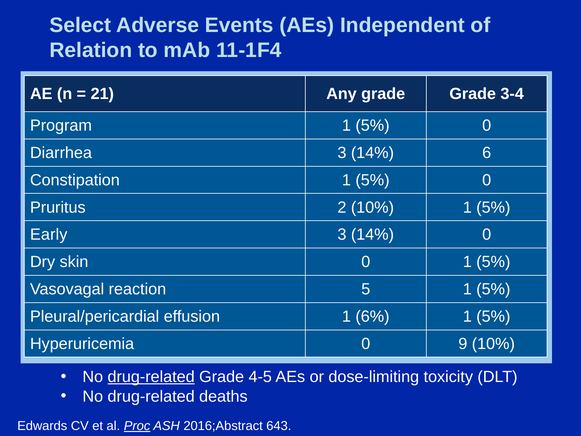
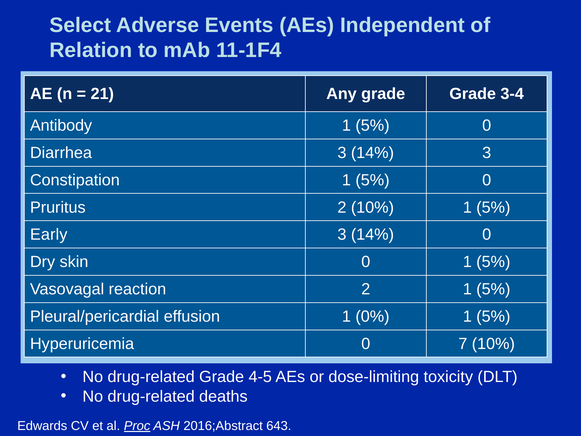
Program: Program -> Antibody
14% 6: 6 -> 3
reaction 5: 5 -> 2
6%: 6% -> 0%
9: 9 -> 7
drug-related at (151, 377) underline: present -> none
